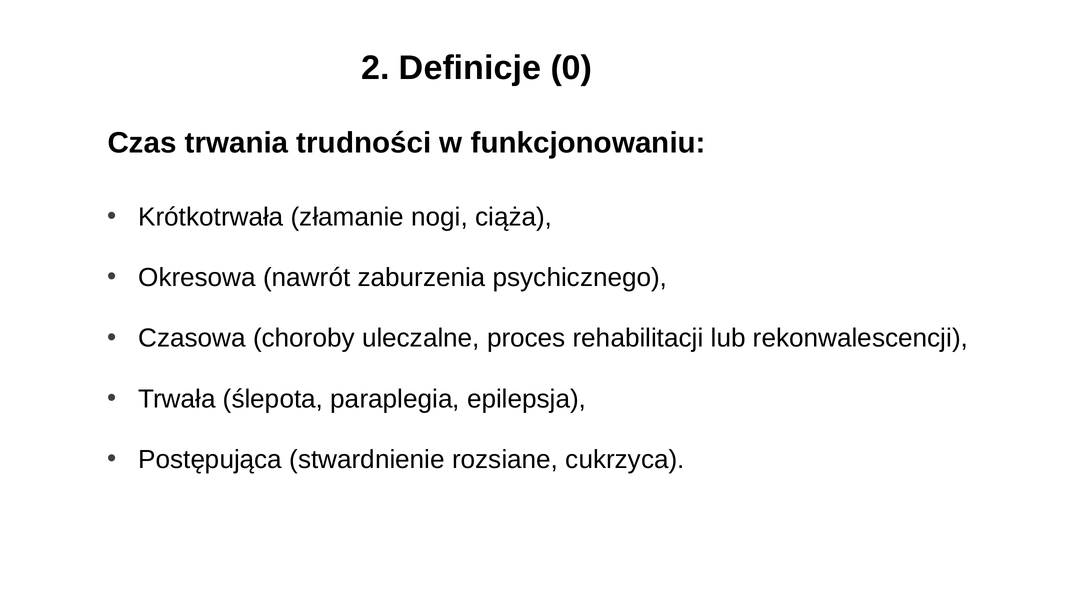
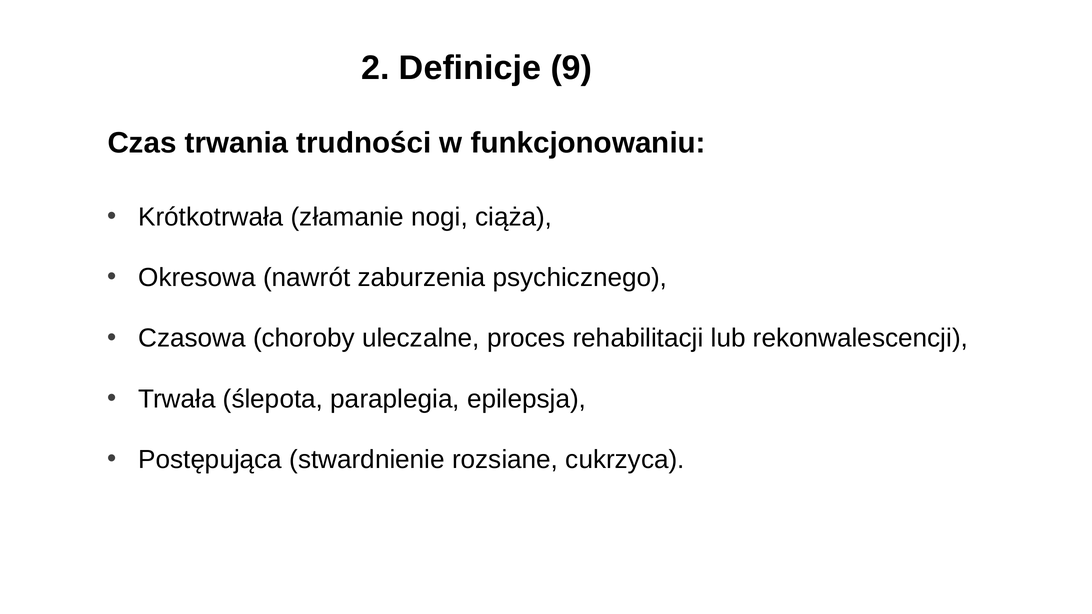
0: 0 -> 9
